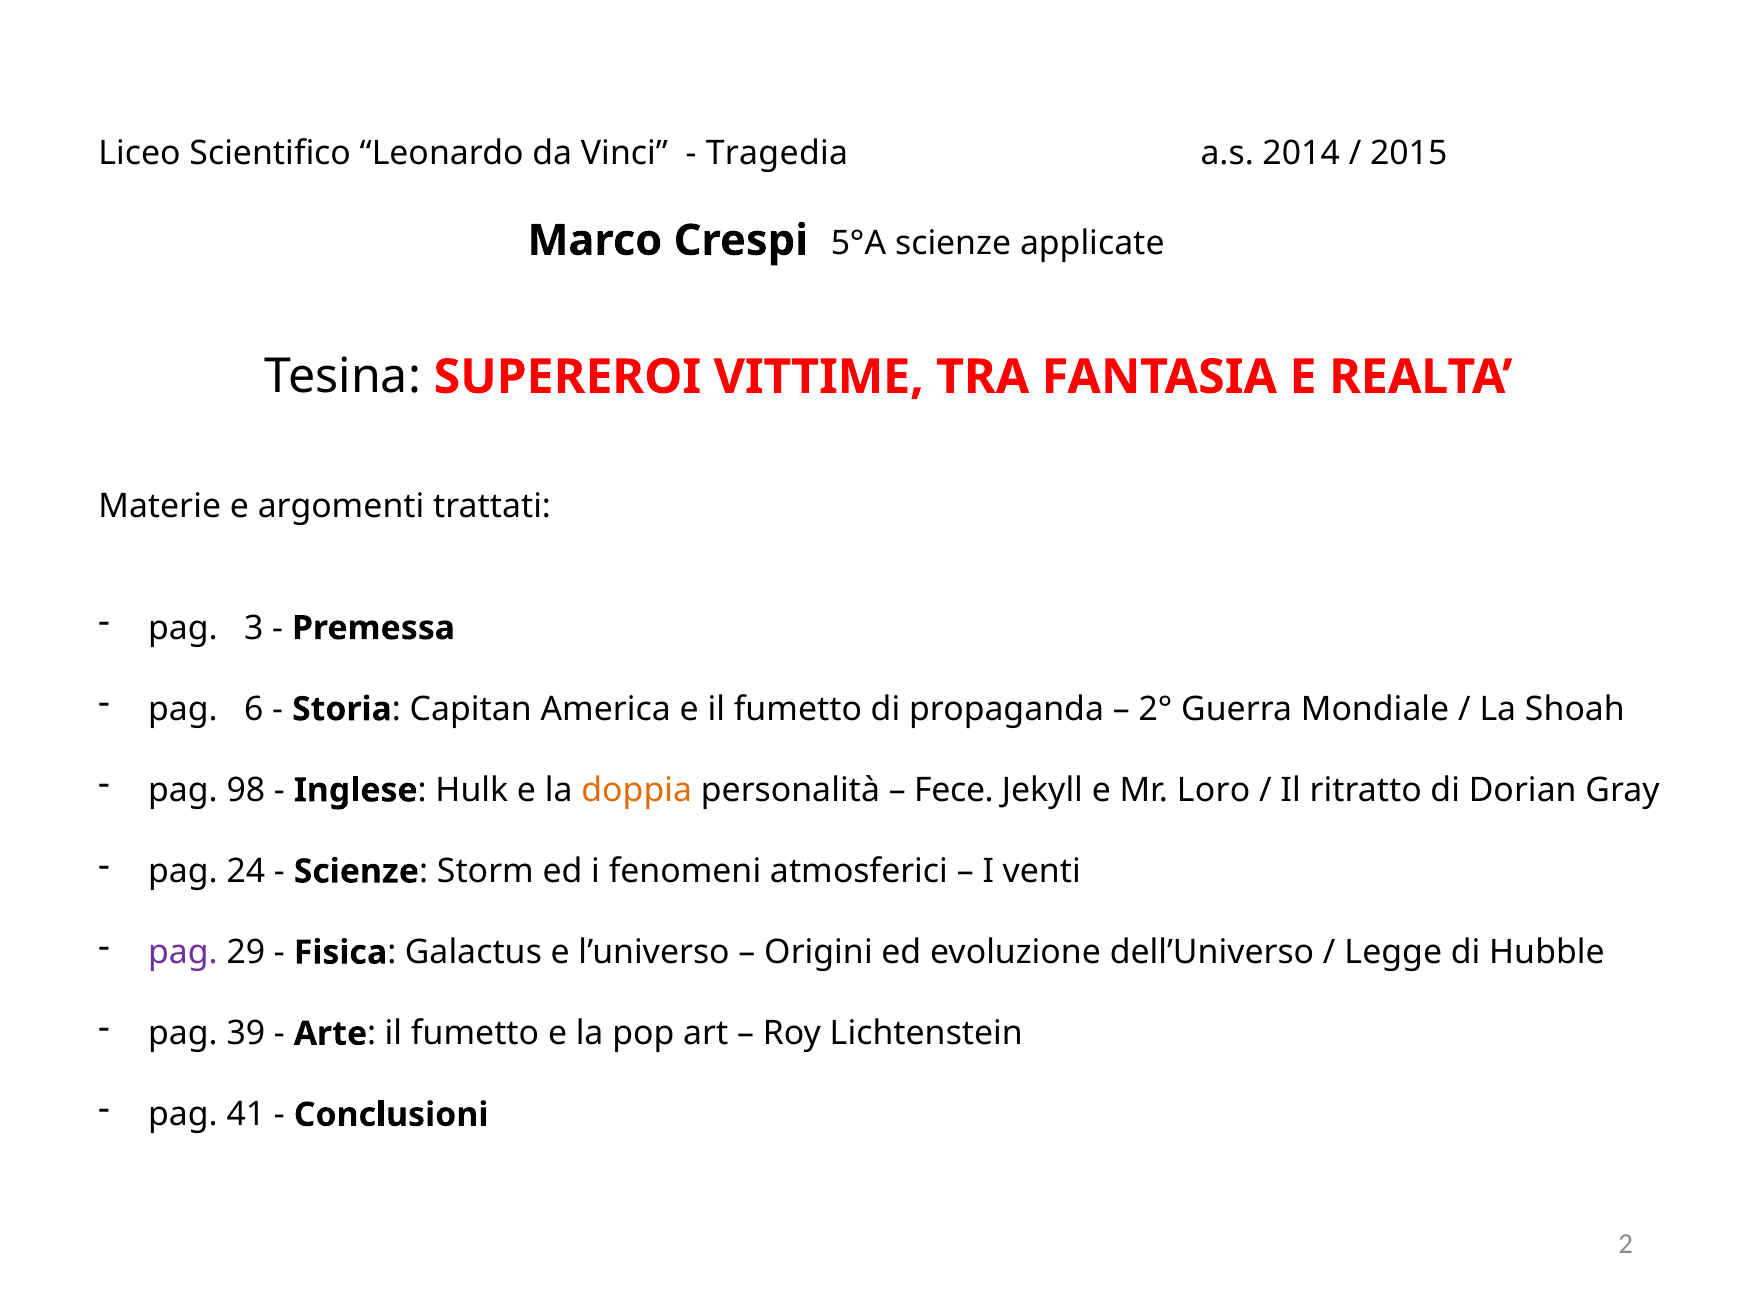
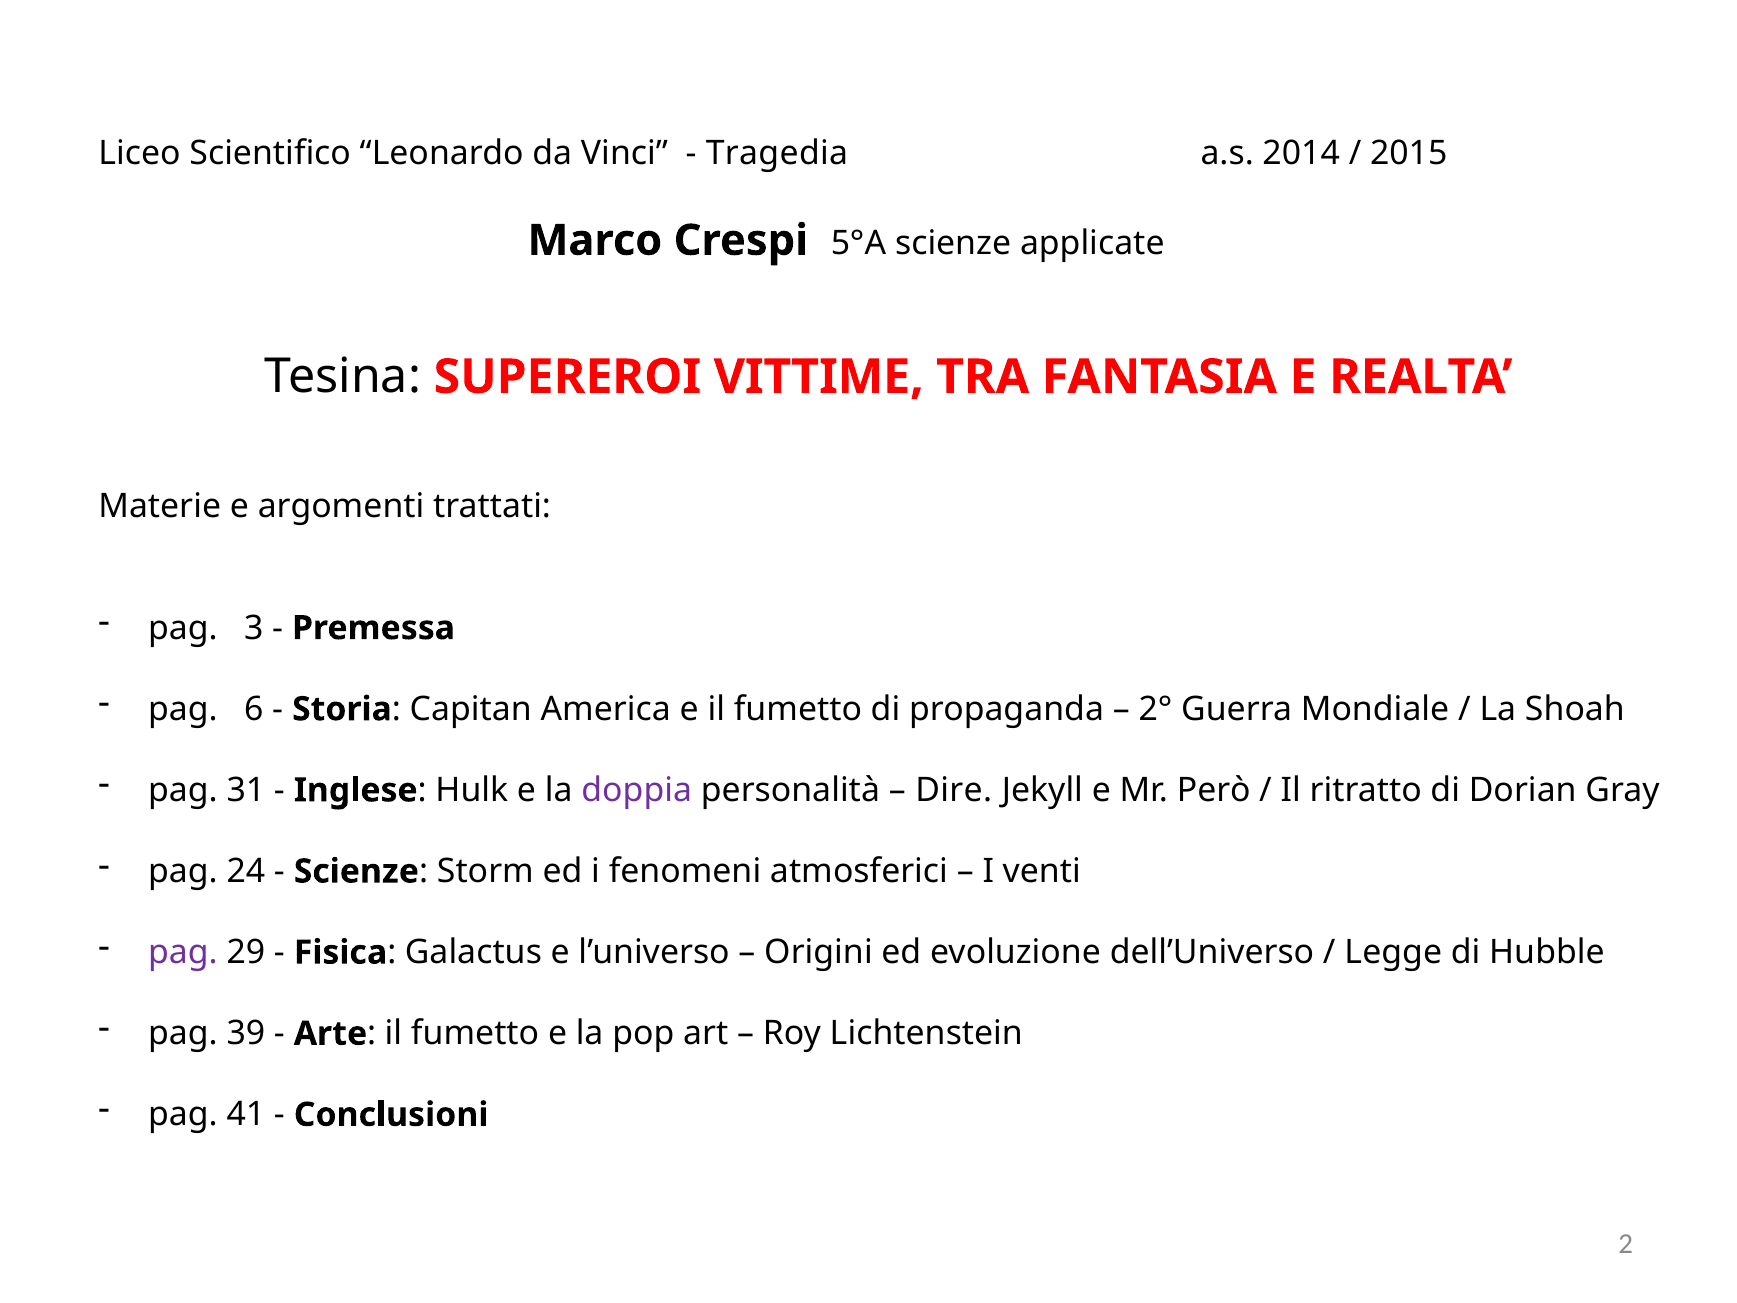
98: 98 -> 31
doppia colour: orange -> purple
Fece: Fece -> Dire
Loro: Loro -> Però
